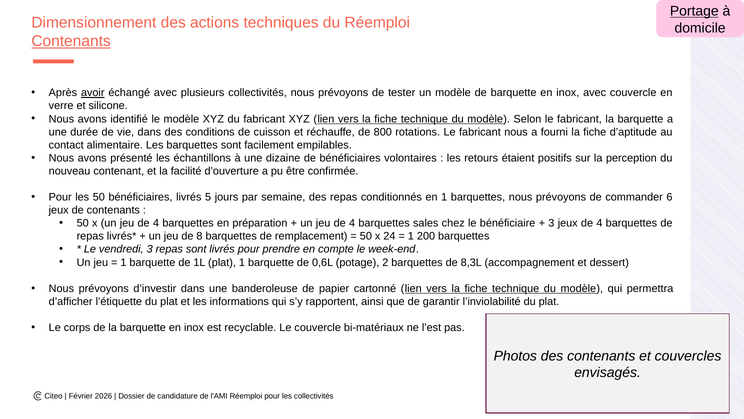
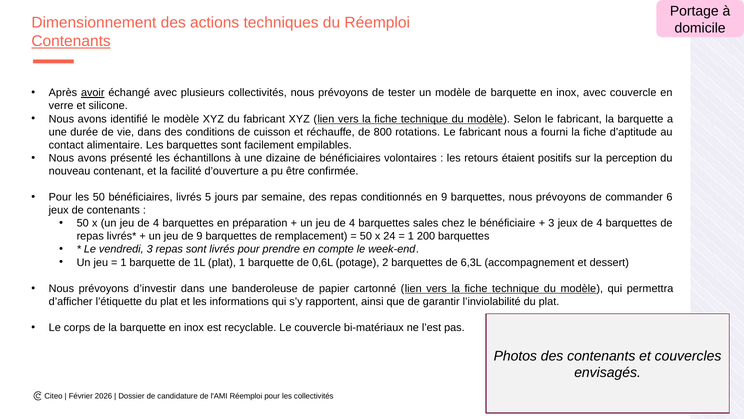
Portage underline: present -> none
en 1: 1 -> 9
de 8: 8 -> 9
8,3L: 8,3L -> 6,3L
